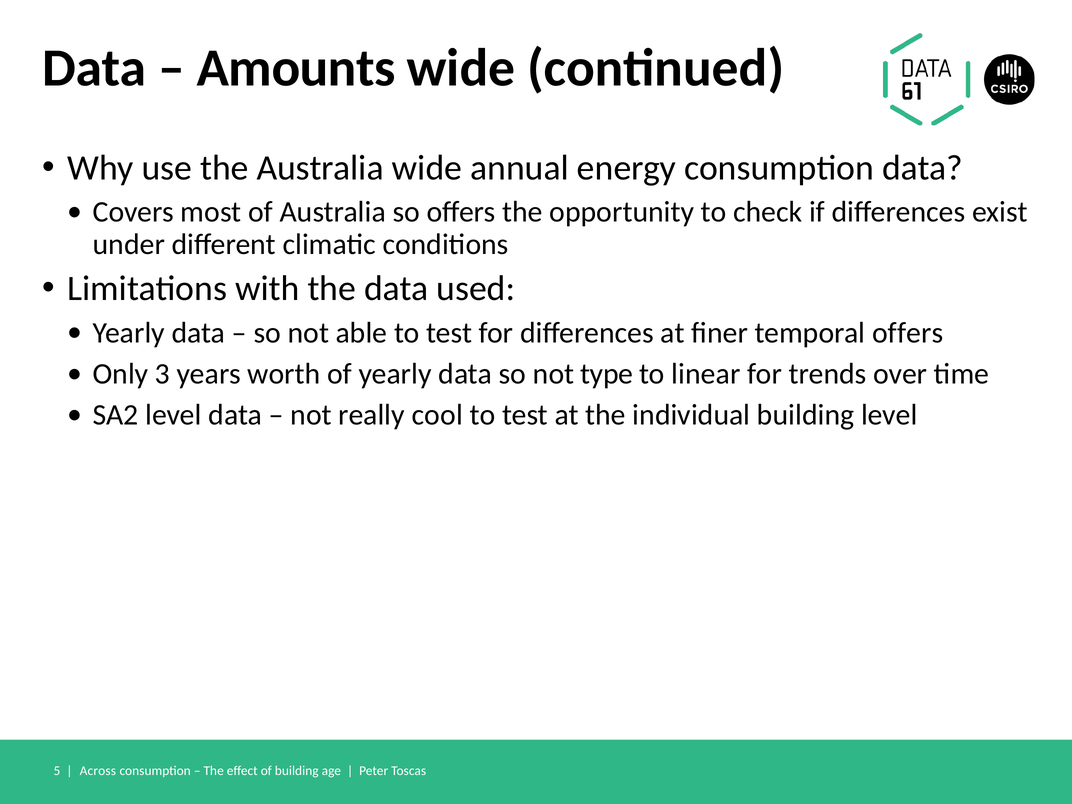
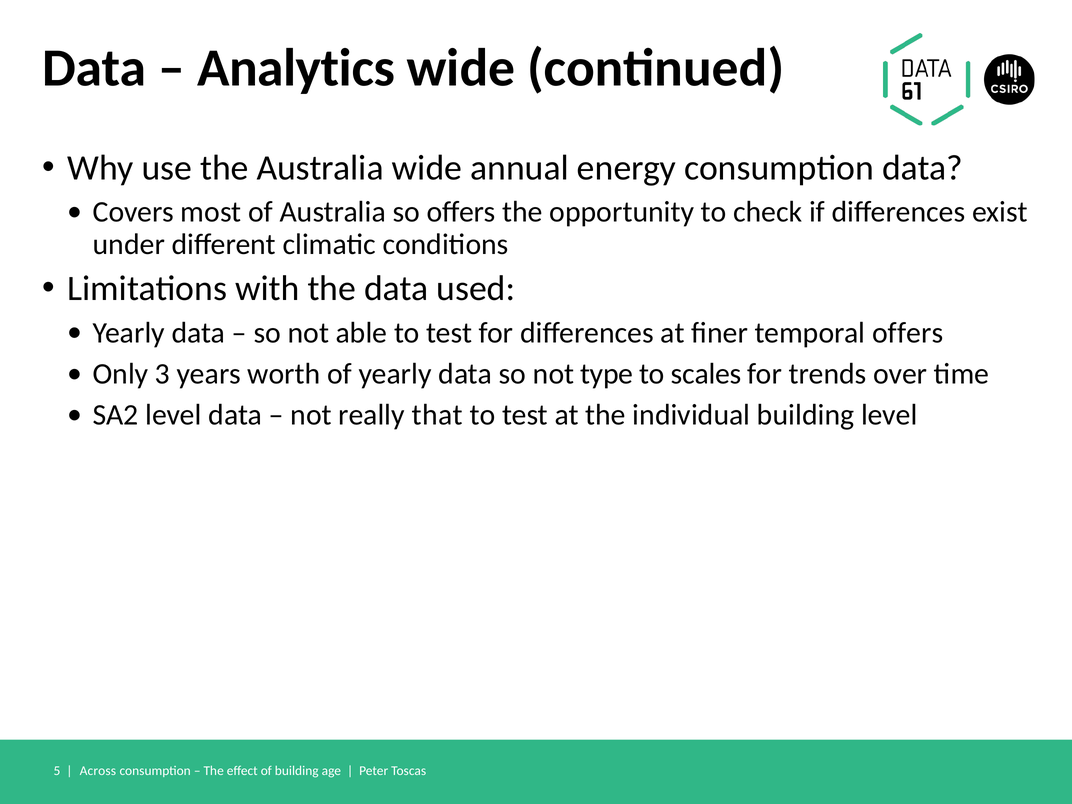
Amounts: Amounts -> Analytics
linear: linear -> scales
cool: cool -> that
